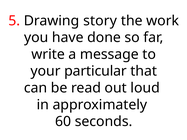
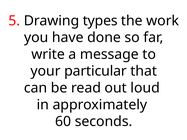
story: story -> types
